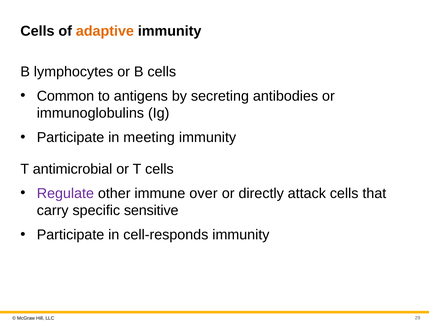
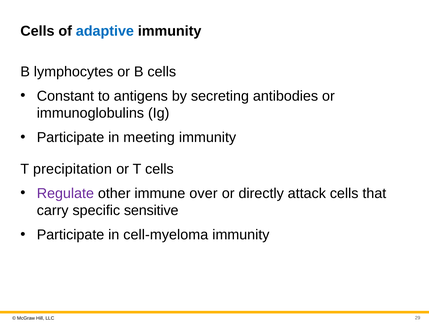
adaptive colour: orange -> blue
Common: Common -> Constant
antimicrobial: antimicrobial -> precipitation
cell-responds: cell-responds -> cell-myeloma
